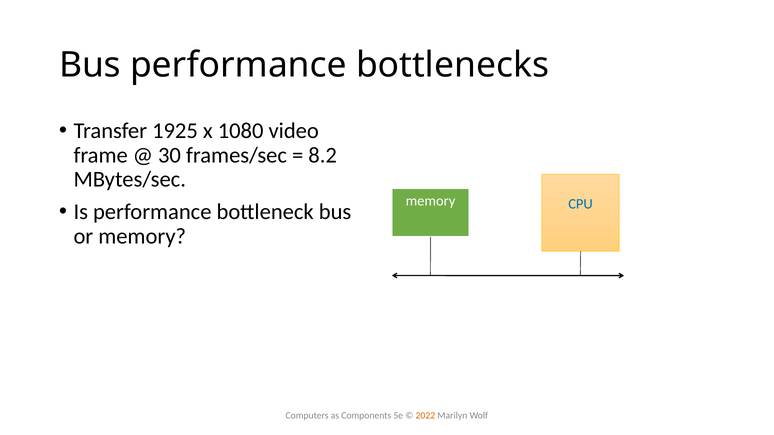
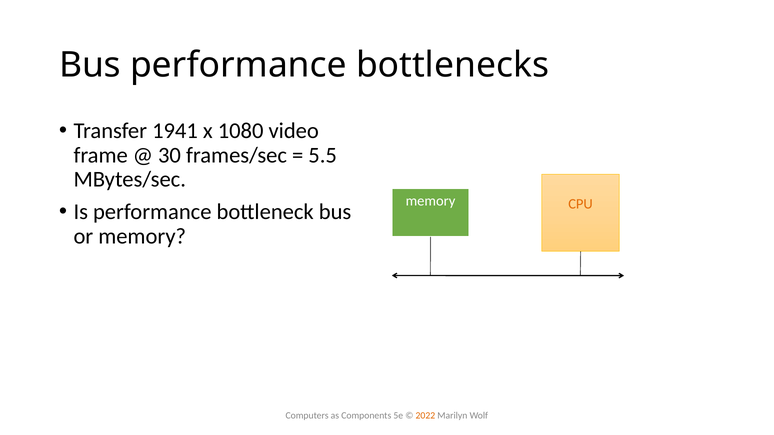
1925: 1925 -> 1941
8.2: 8.2 -> 5.5
CPU colour: blue -> orange
